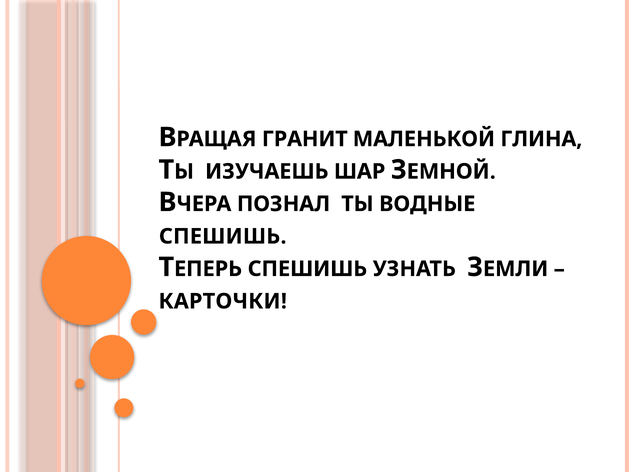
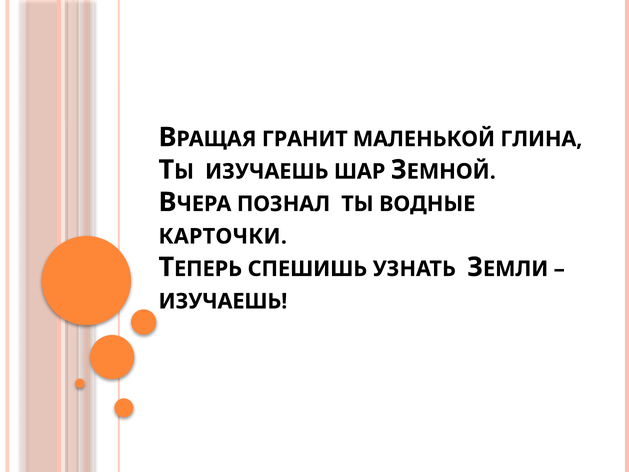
СПЕШИШЬ at (223, 236): СПЕШИШЬ -> КАРТОЧКИ
КАРТОЧКИ at (223, 301): КАРТОЧКИ -> ИЗУЧАЕШЬ
